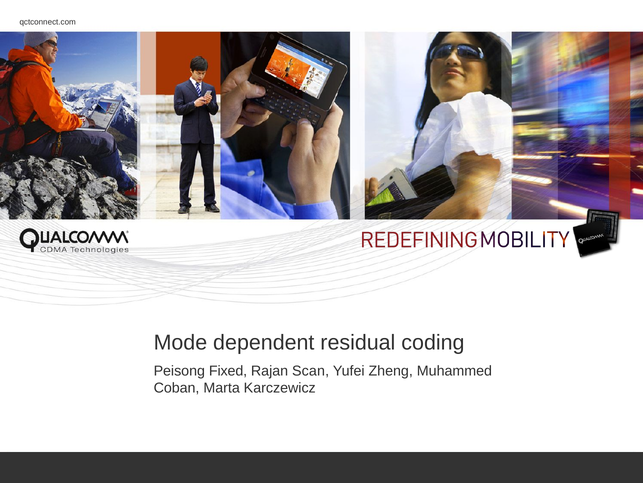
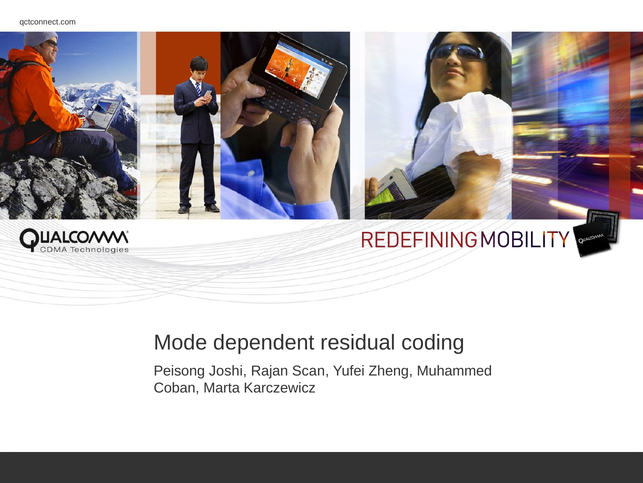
Fixed: Fixed -> Joshi
